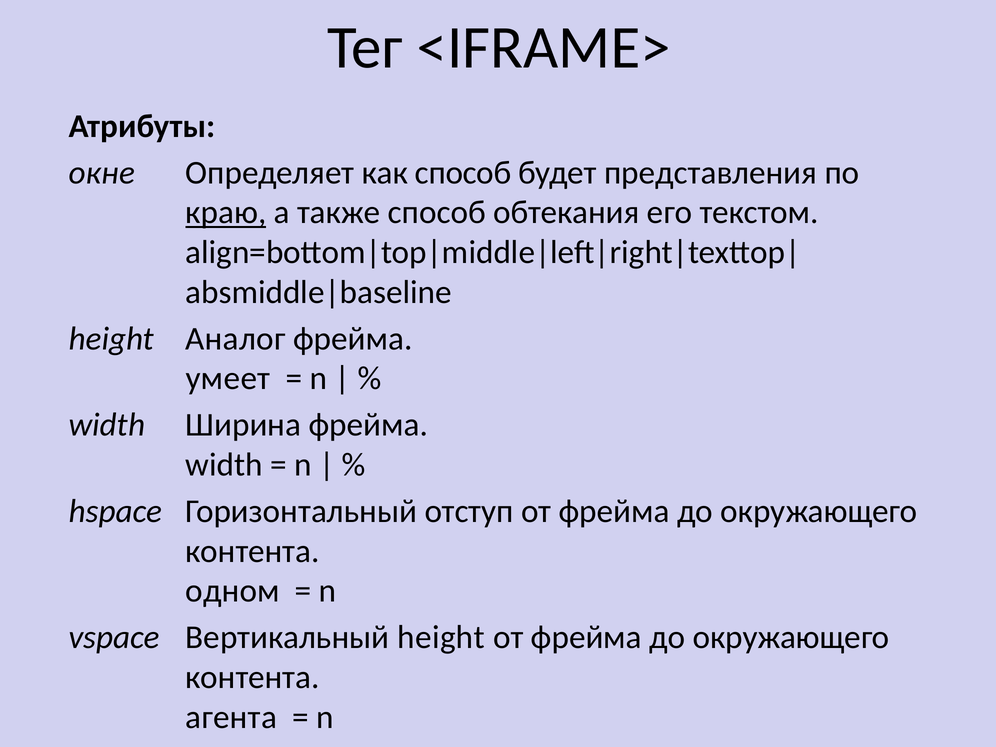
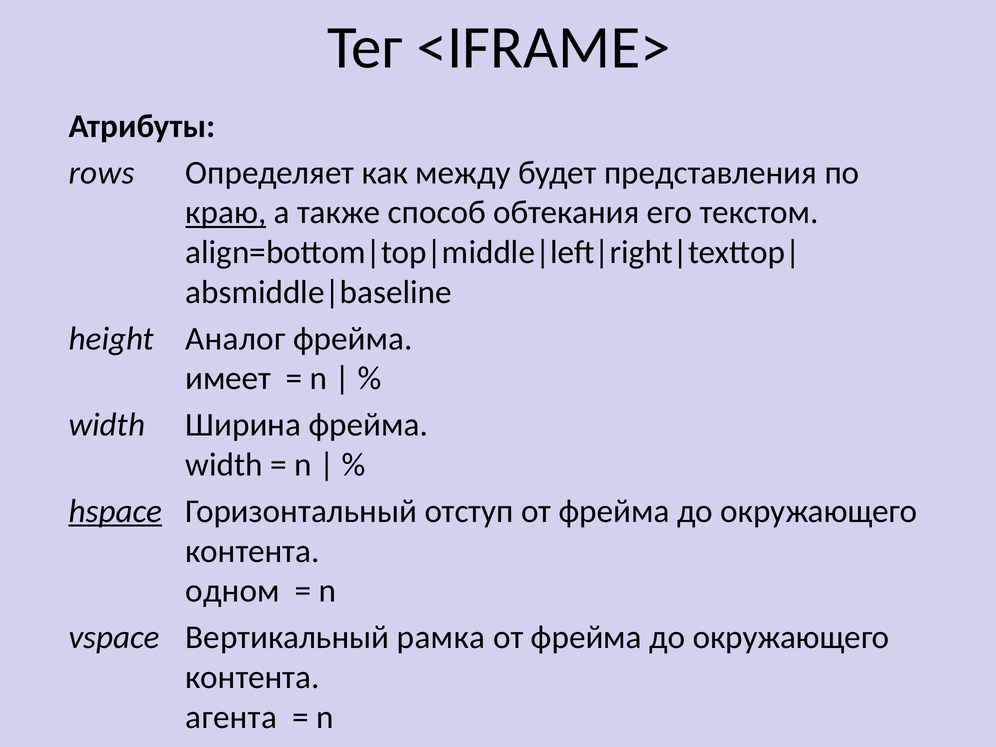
окне: окне -> rows
как способ: способ -> между
умеет: умеет -> имеет
hspace underline: none -> present
Вертикальный height: height -> рамка
